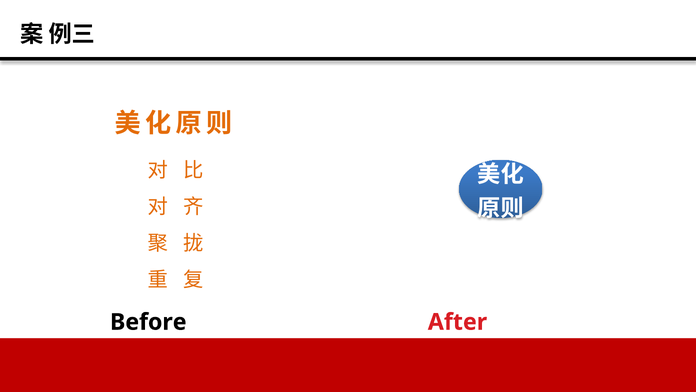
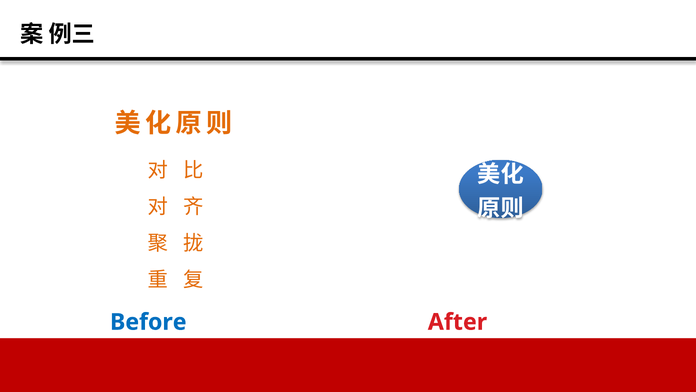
Before colour: black -> blue
